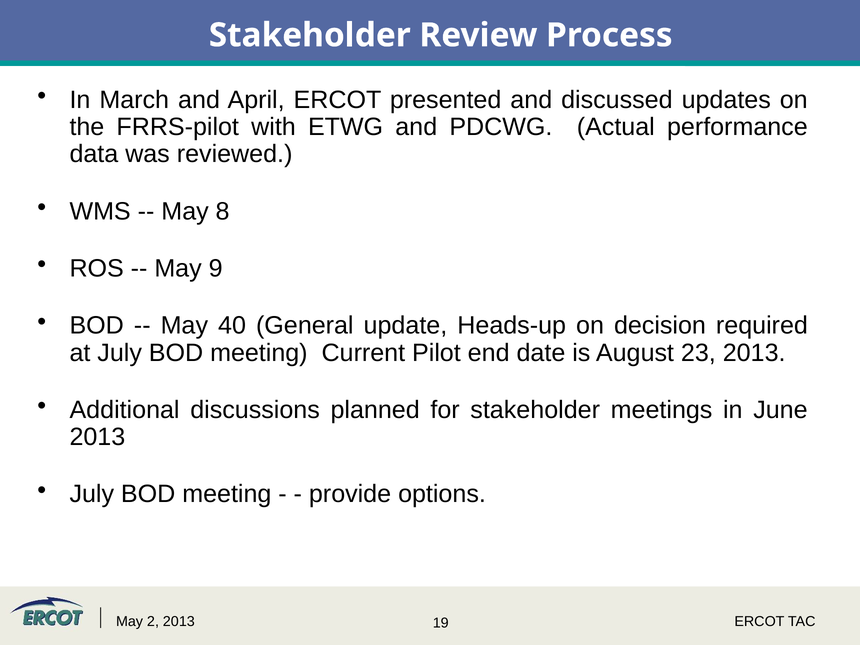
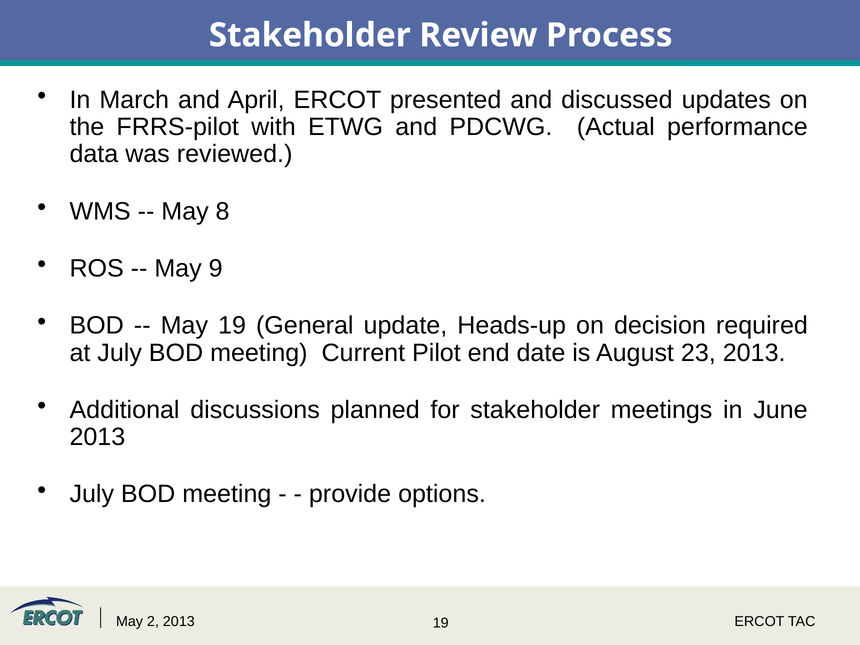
May 40: 40 -> 19
